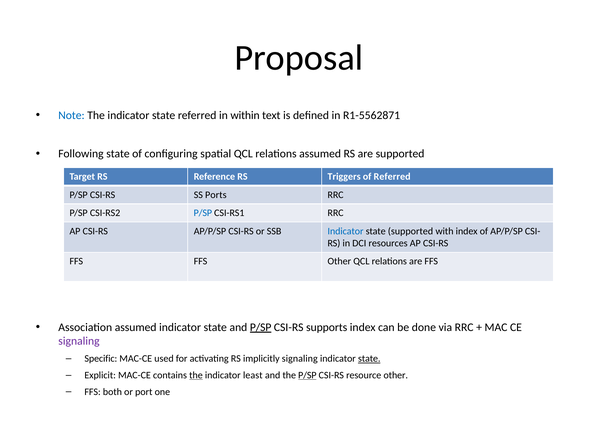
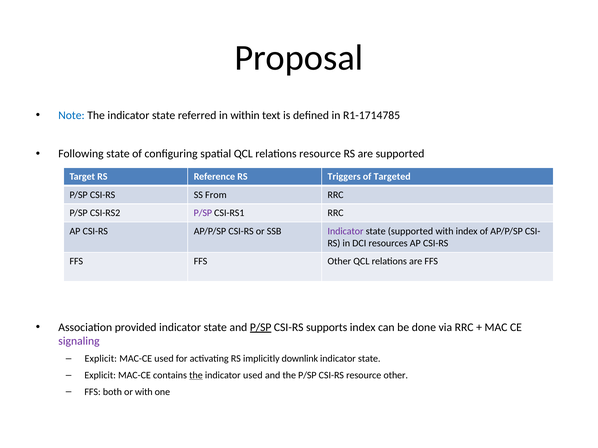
R1-5562871: R1-5562871 -> R1-1714785
relations assumed: assumed -> resource
of Referred: Referred -> Targeted
Ports: Ports -> From
P/SP at (203, 213) colour: blue -> purple
Indicator at (346, 231) colour: blue -> purple
Association assumed: assumed -> provided
Specific at (101, 359): Specific -> Explicit
implicitly signaling: signaling -> downlink
state at (369, 359) underline: present -> none
indicator least: least -> used
P/SP at (307, 376) underline: present -> none
or port: port -> with
